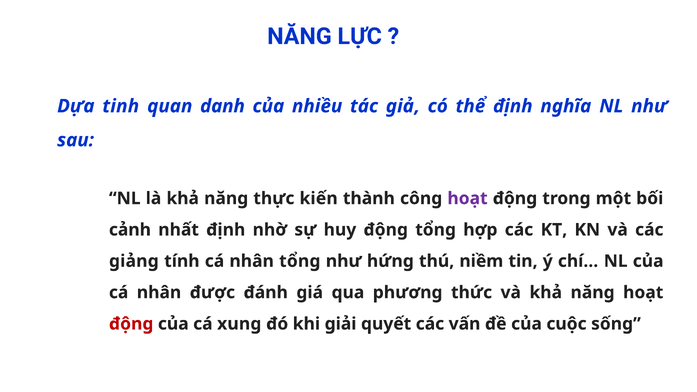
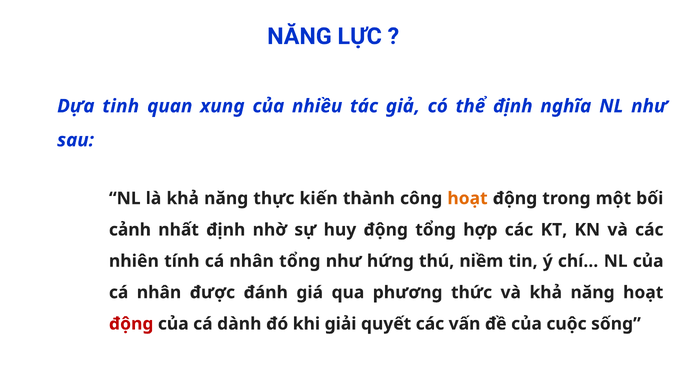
danh: danh -> xung
hoạt at (468, 198) colour: purple -> orange
giảng: giảng -> nhiên
xung: xung -> dành
